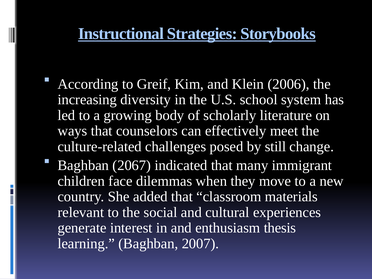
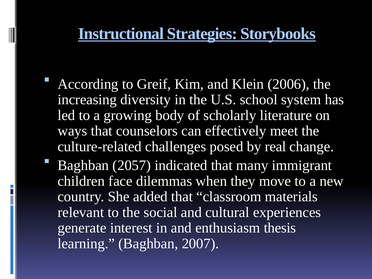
still: still -> real
2067: 2067 -> 2057
